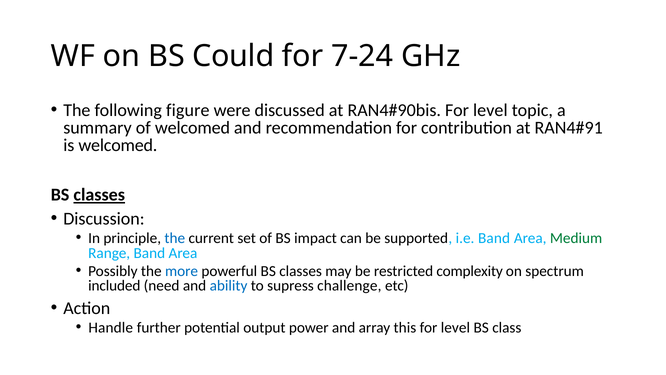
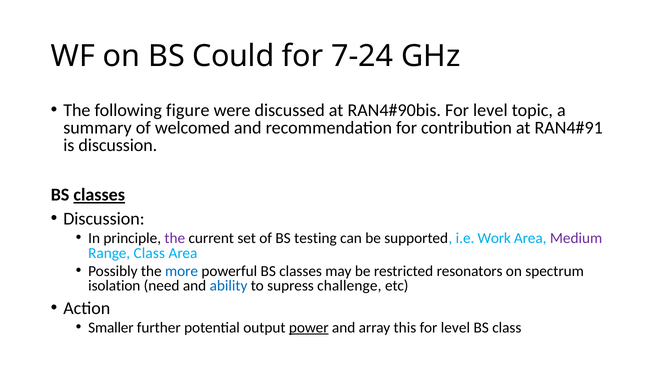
is welcomed: welcomed -> discussion
the at (175, 238) colour: blue -> purple
impact: impact -> testing
i.e Band: Band -> Work
Medium colour: green -> purple
Range Band: Band -> Class
complexity: complexity -> resonators
included: included -> isolation
Handle: Handle -> Smaller
power underline: none -> present
